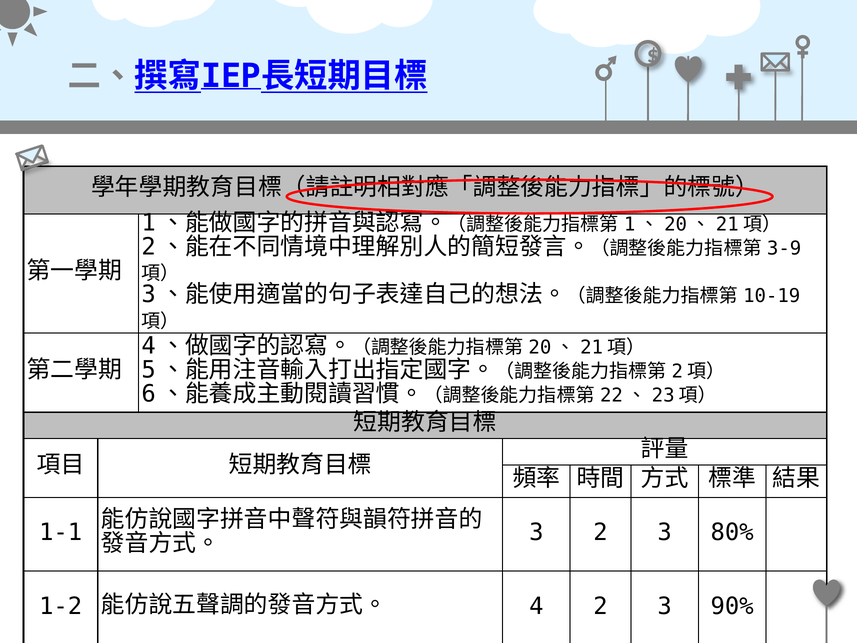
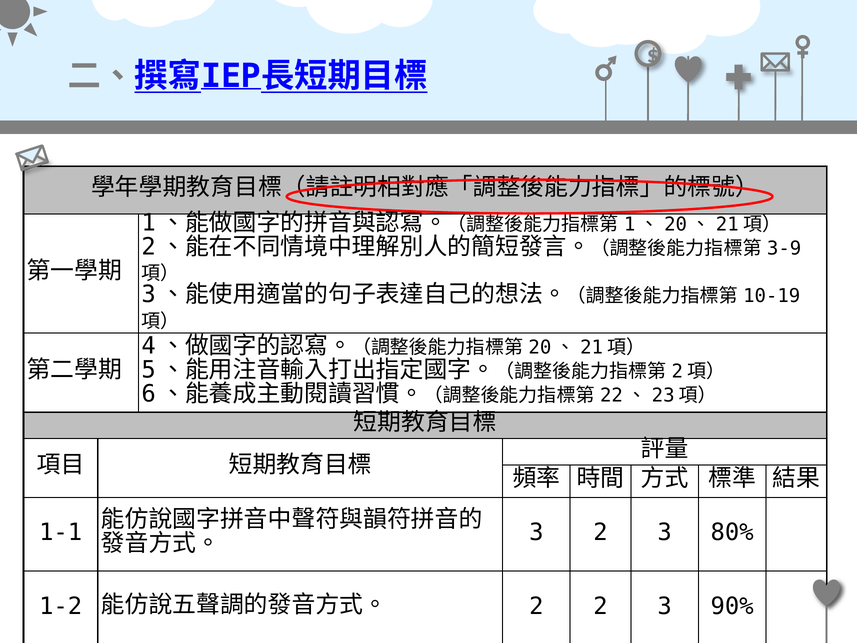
4 at (536, 606): 4 -> 2
